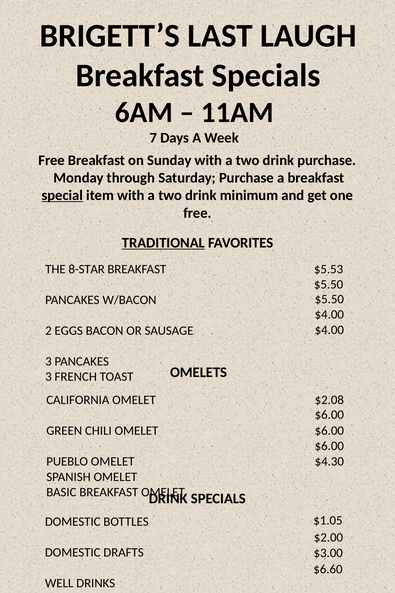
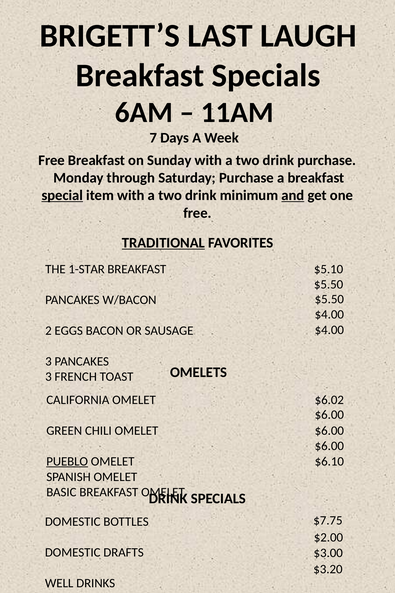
and underline: none -> present
8-STAR: 8-STAR -> 1-STAR
$5.53: $5.53 -> $5.10
$2.08: $2.08 -> $6.02
PUEBLO underline: none -> present
$4.30: $4.30 -> $6.10
$1.05: $1.05 -> $7.75
$6.60: $6.60 -> $3.20
